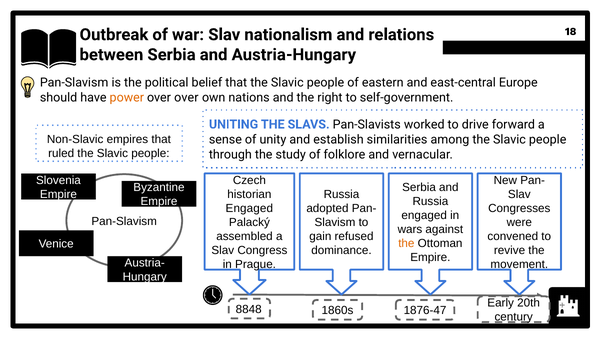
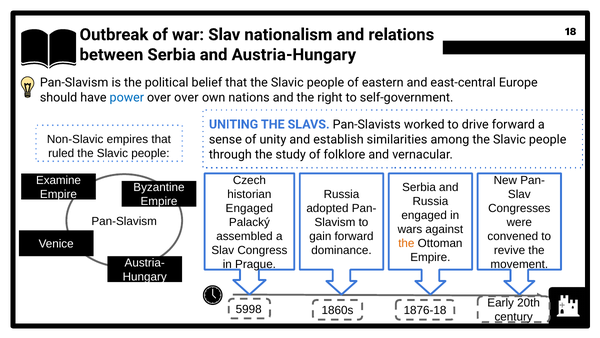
power colour: orange -> blue
Slovenia: Slovenia -> Examine
gain refused: refused -> forward
8848: 8848 -> 5998
1876-47: 1876-47 -> 1876-18
